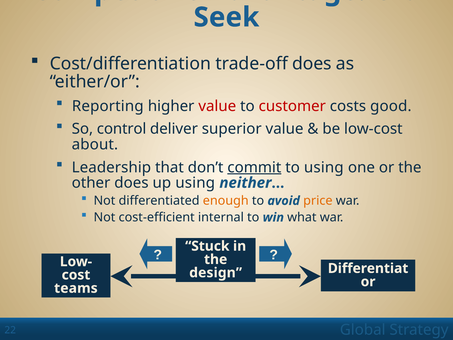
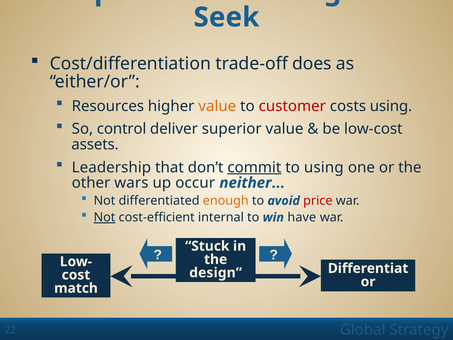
Reporting: Reporting -> Resources
value at (217, 106) colour: red -> orange
costs good: good -> using
about: about -> assets
other does: does -> wars
up using: using -> occur
price colour: orange -> red
Not at (104, 217) underline: none -> present
what: what -> have
teams: teams -> match
